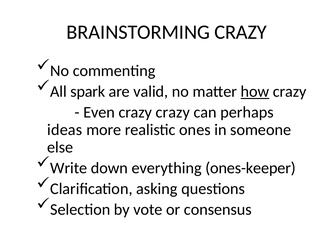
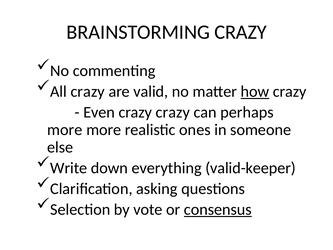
All spark: spark -> crazy
ideas at (65, 130): ideas -> more
ones-keeper: ones-keeper -> valid-keeper
consensus underline: none -> present
